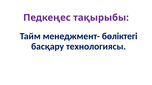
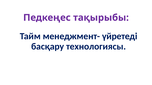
бөліктегі: бөліктегі -> үйретеді
